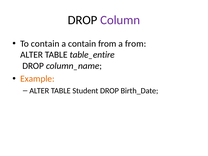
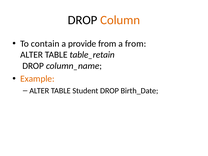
Column colour: purple -> orange
a contain: contain -> provide
table_entire: table_entire -> table_retain
